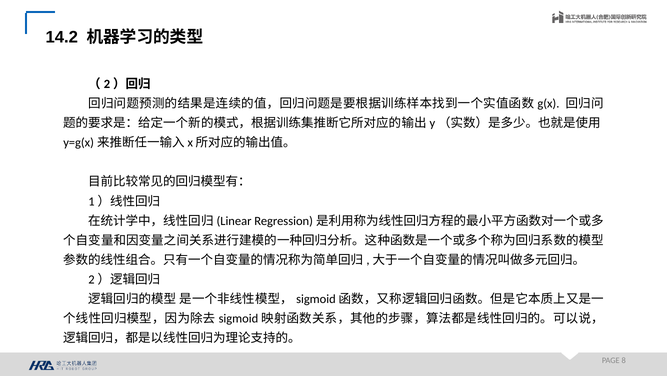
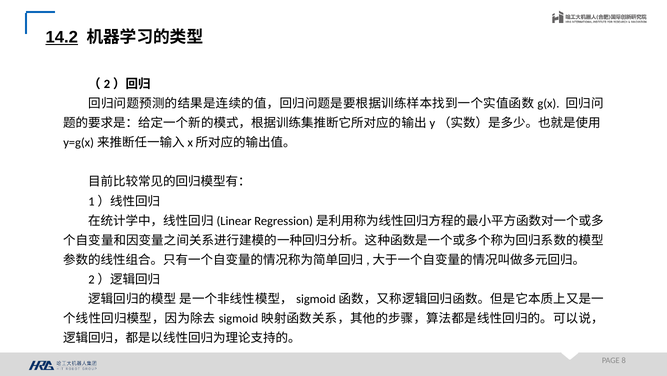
14.2 underline: none -> present
